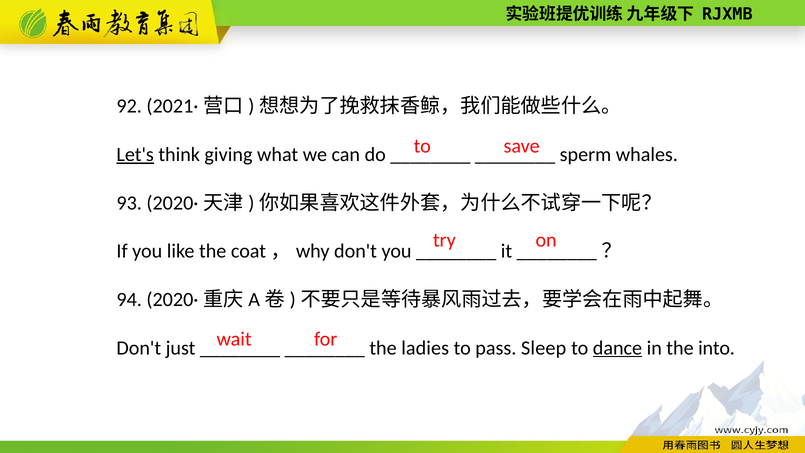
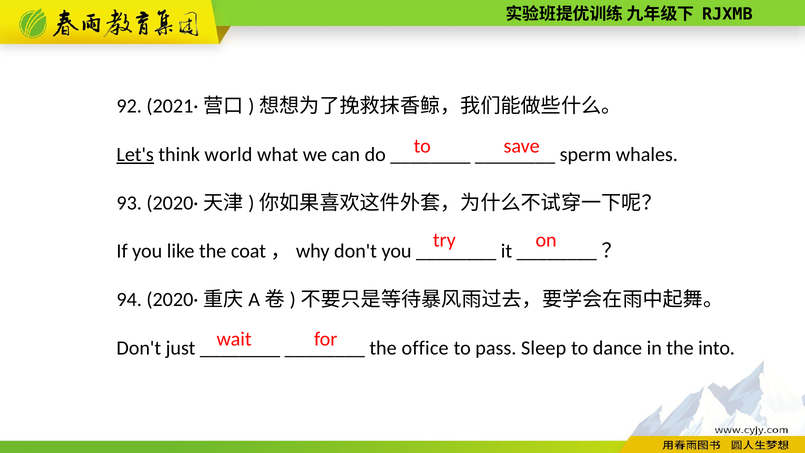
giving: giving -> world
ladies: ladies -> office
dance underline: present -> none
